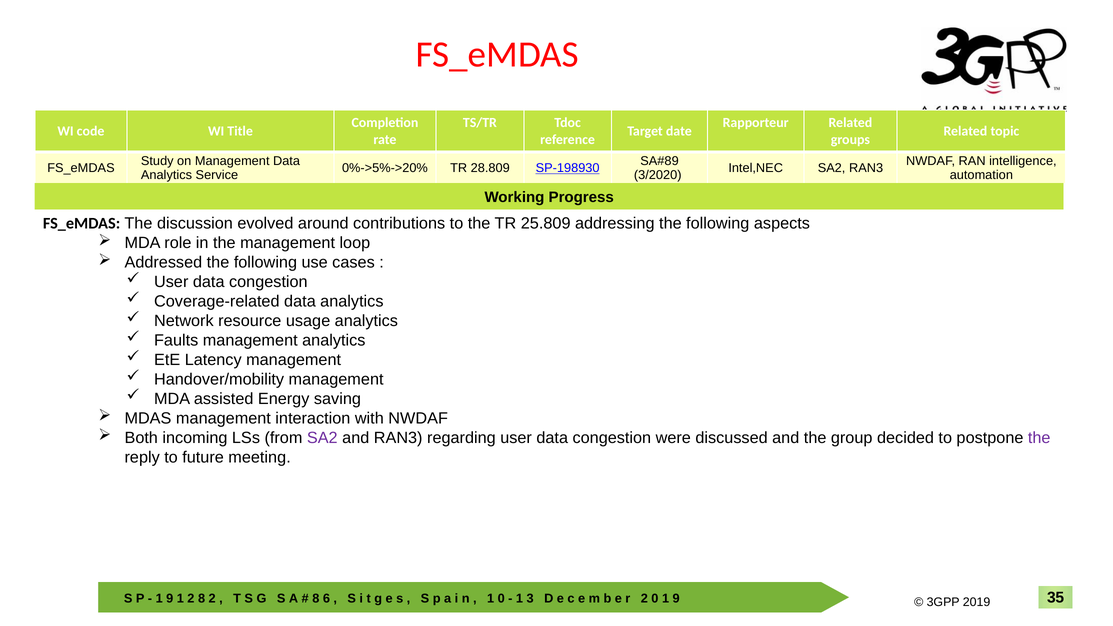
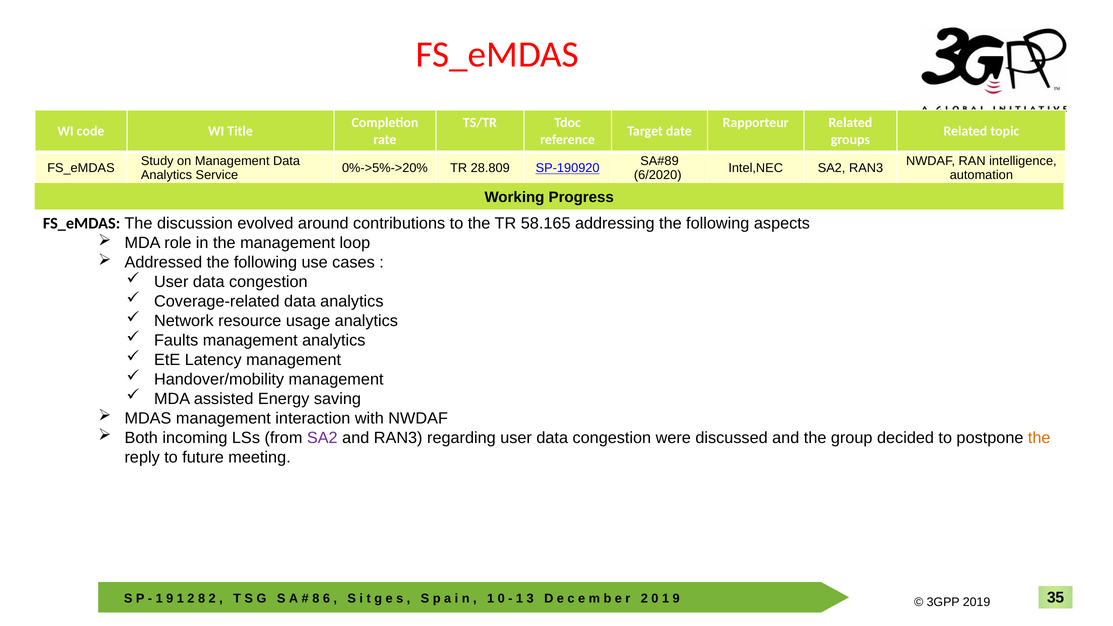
SP-198930: SP-198930 -> SP-190920
3/2020: 3/2020 -> 6/2020
25.809: 25.809 -> 58.165
the at (1039, 438) colour: purple -> orange
